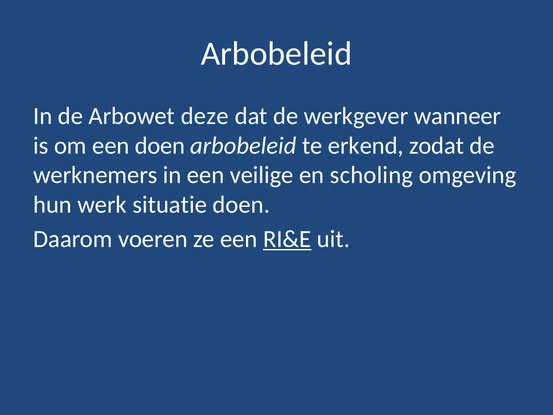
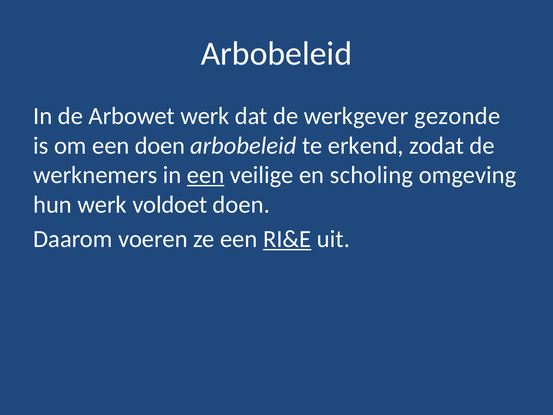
Arbowet deze: deze -> werk
wanneer: wanneer -> gezonde
een at (206, 175) underline: none -> present
situatie: situatie -> voldoet
